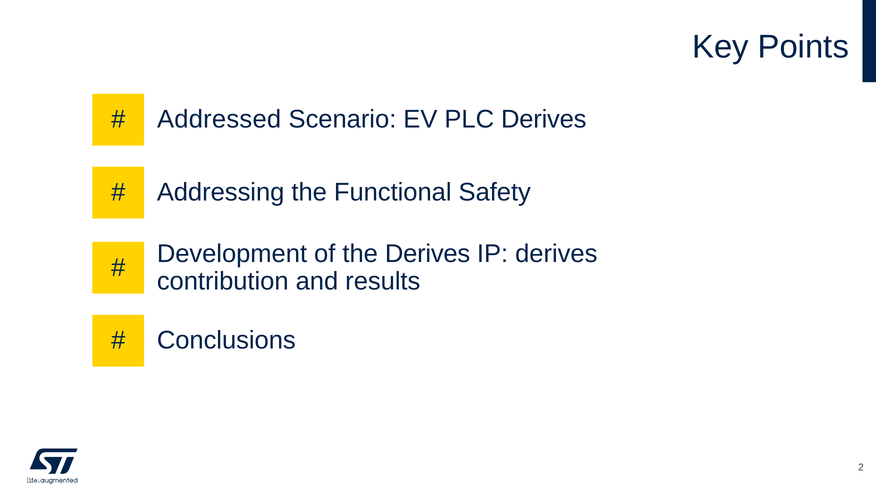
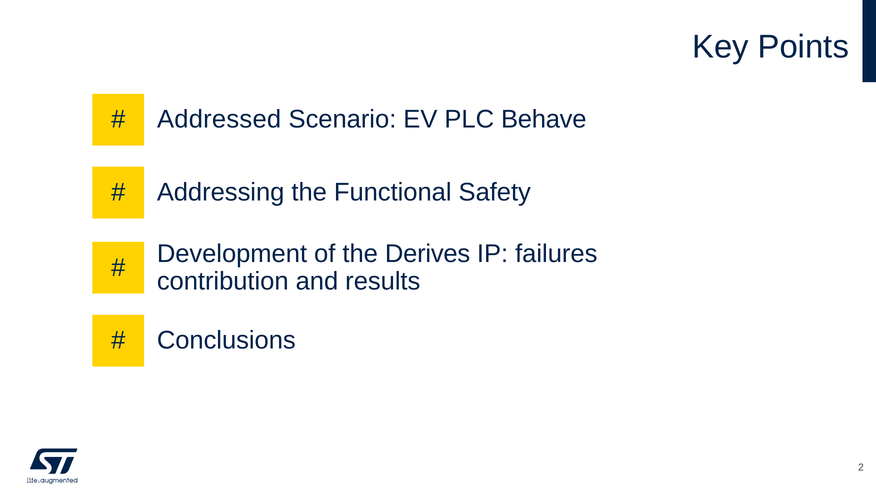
PLC Derives: Derives -> Behave
IP derives: derives -> failures
